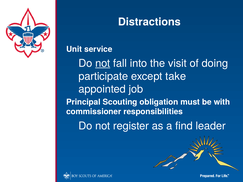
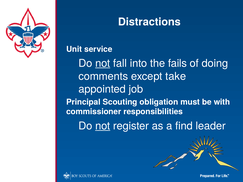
visit: visit -> fails
participate: participate -> comments
not at (103, 126) underline: none -> present
